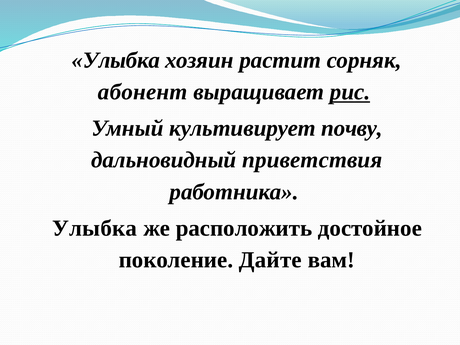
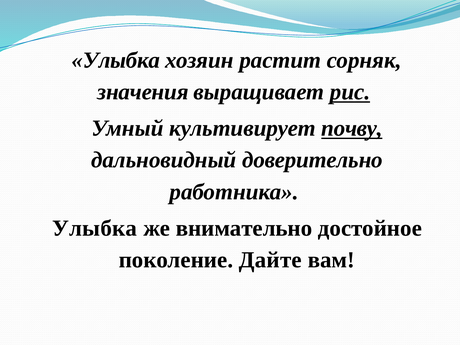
абонент: абонент -> значения
почву underline: none -> present
приветствия: приветствия -> доверительно
расположить: расположить -> внимательно
